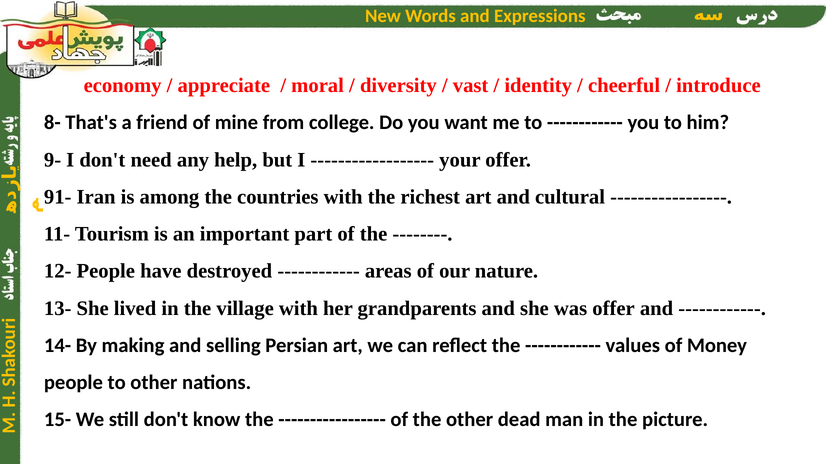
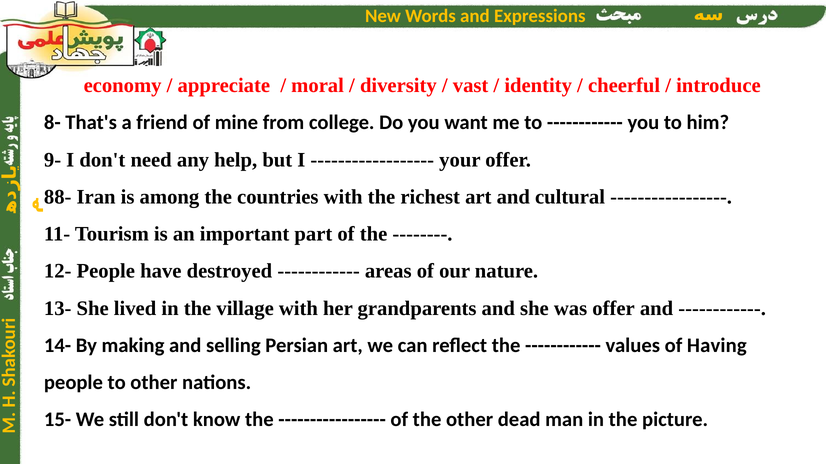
91-: 91- -> 88-
Money: Money -> Having
